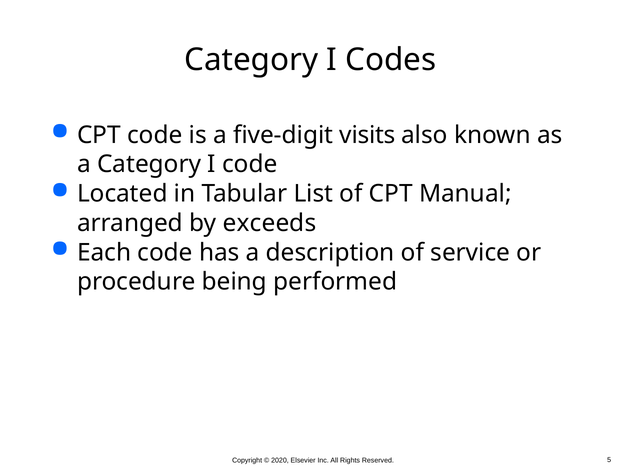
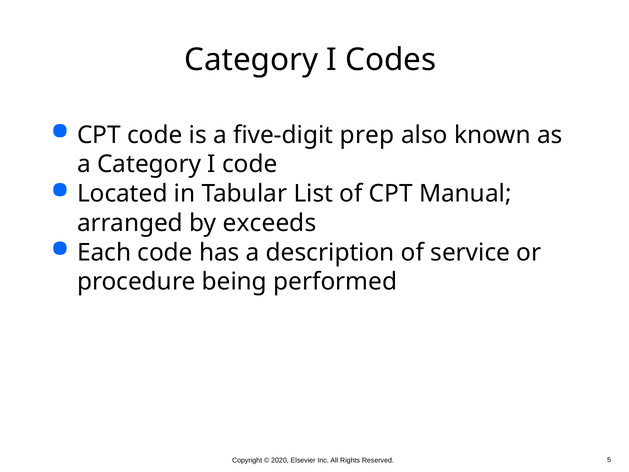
visits: visits -> prep
